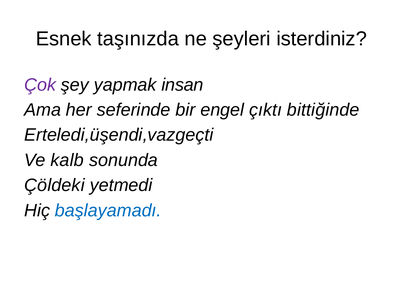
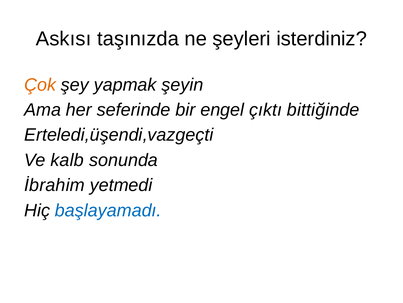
Esnek: Esnek -> Askısı
Çok colour: purple -> orange
insan: insan -> şeyin
Çöldeki: Çöldeki -> İbrahim
